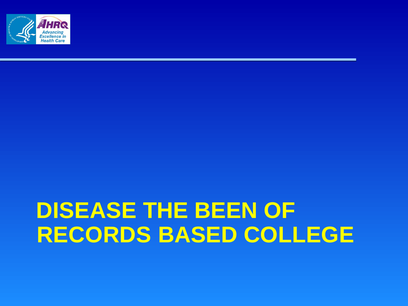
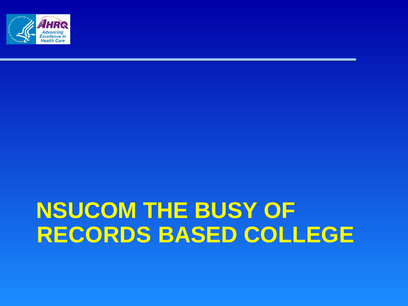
DISEASE: DISEASE -> NSUCOM
BEEN: BEEN -> BUSY
